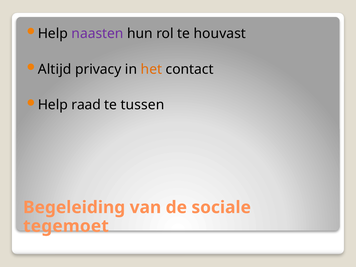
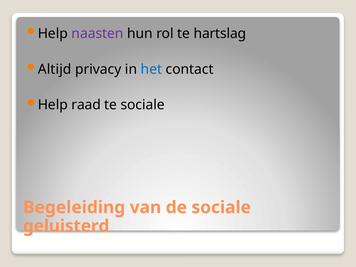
houvast: houvast -> hartslag
het colour: orange -> blue
te tussen: tussen -> sociale
tegemoet: tegemoet -> geluisterd
